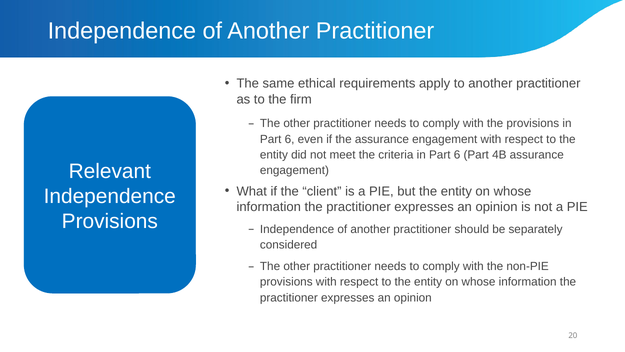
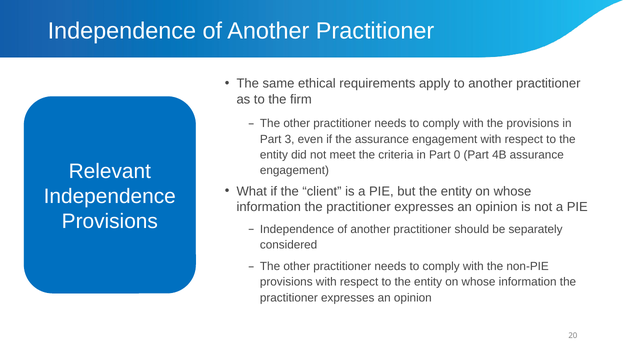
6 at (290, 139): 6 -> 3
criteria in Part 6: 6 -> 0
